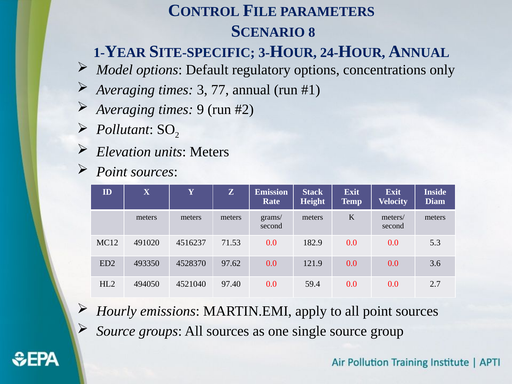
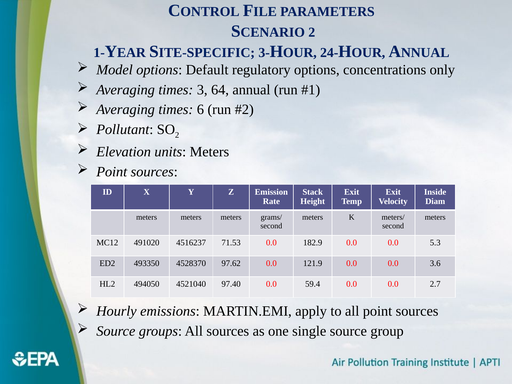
8 at (312, 32): 8 -> 2
77: 77 -> 64
9: 9 -> 6
